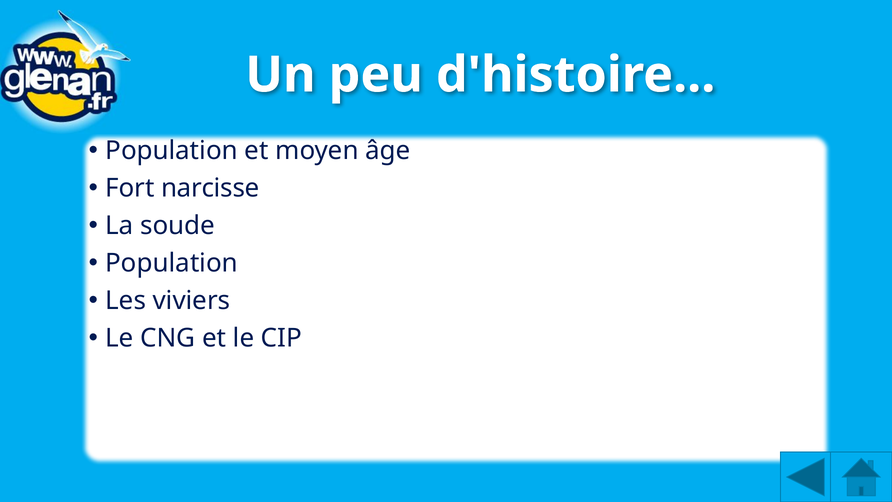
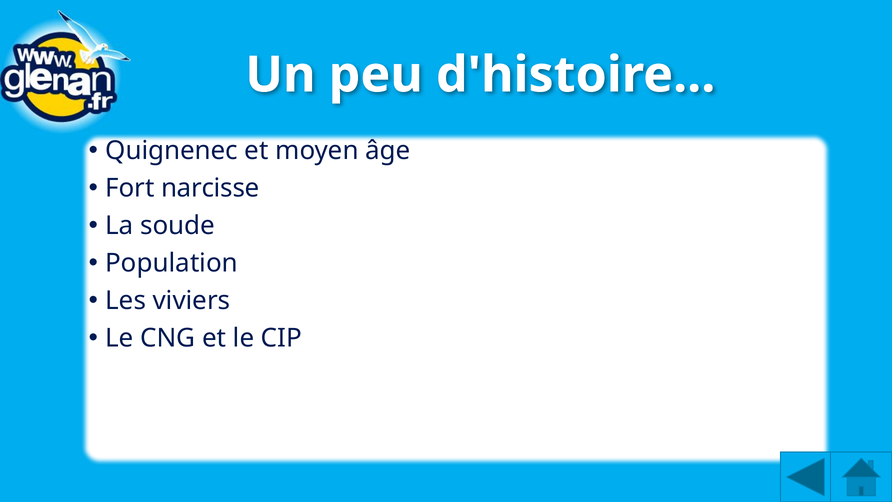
Population at (172, 151): Population -> Quignenec
